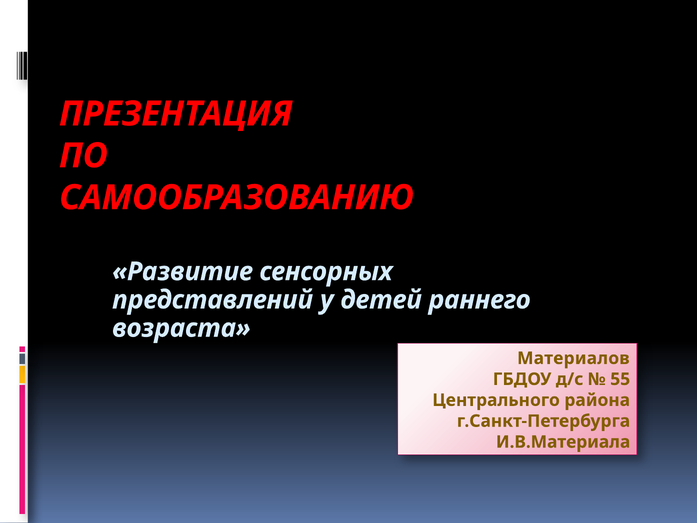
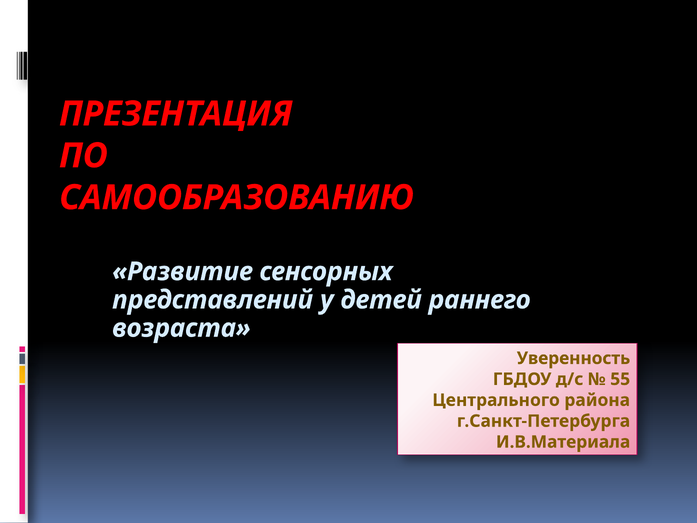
Материалов: Материалов -> Уверенность
